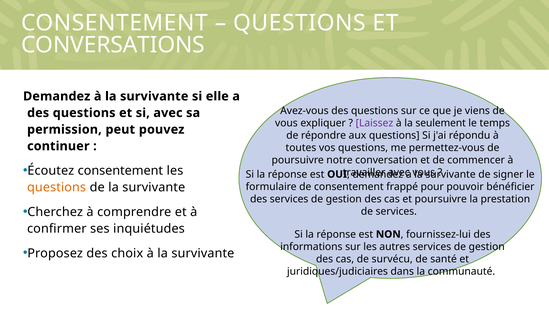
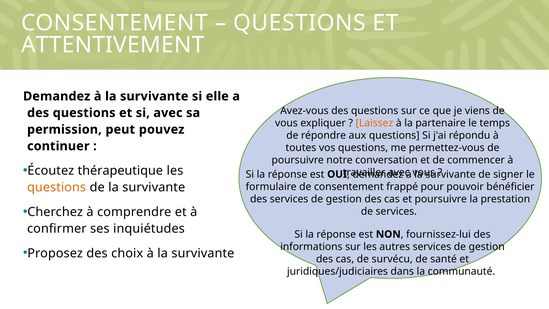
CONVERSATIONS: CONVERSATIONS -> ATTENTIVEMENT
Laissez colour: purple -> orange
seulement: seulement -> partenaire
Écoutez consentement: consentement -> thérapeutique
